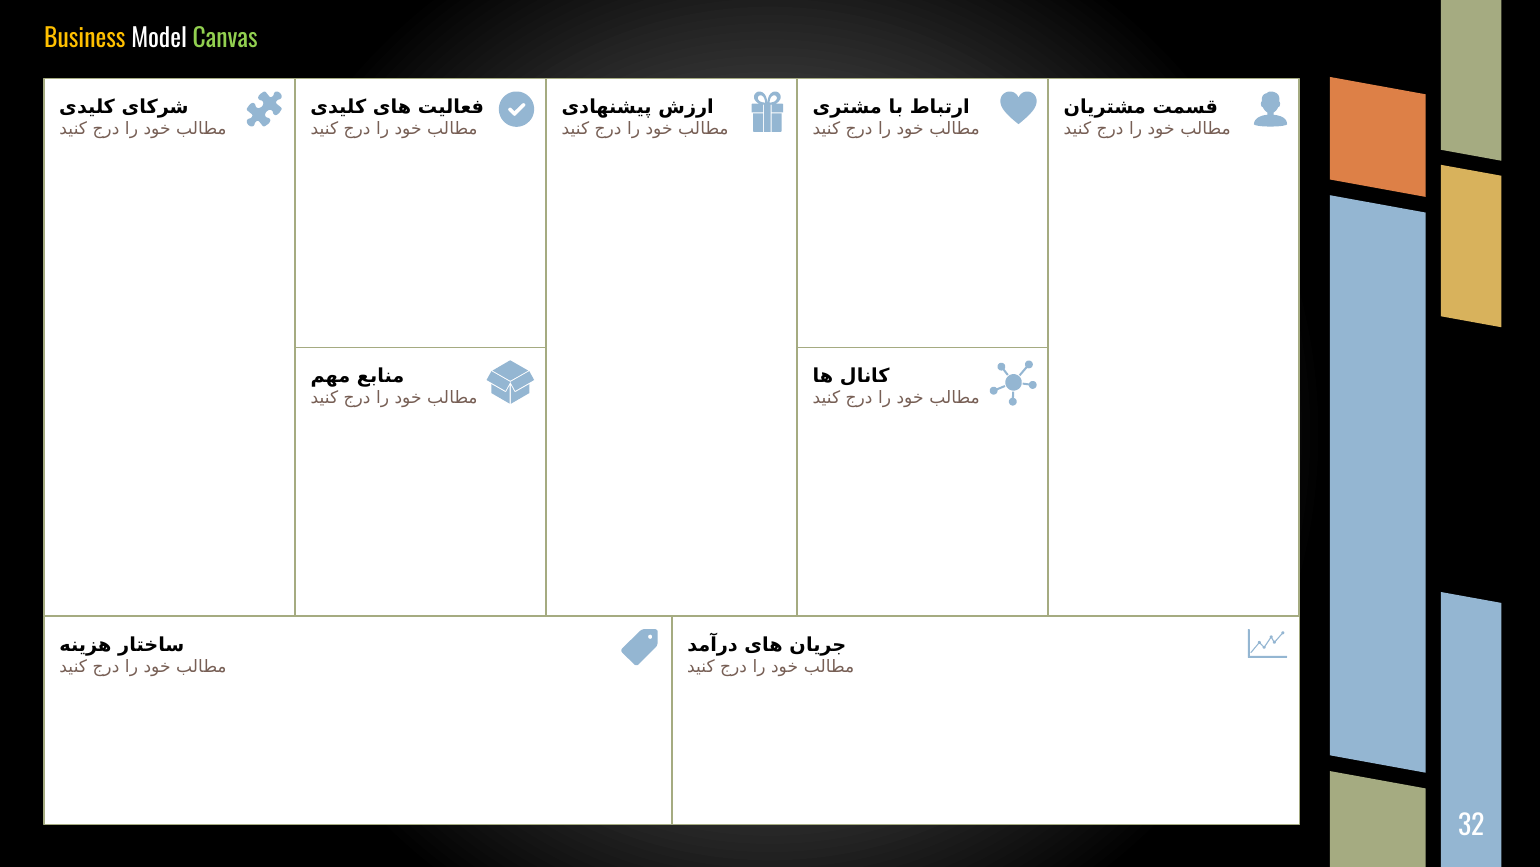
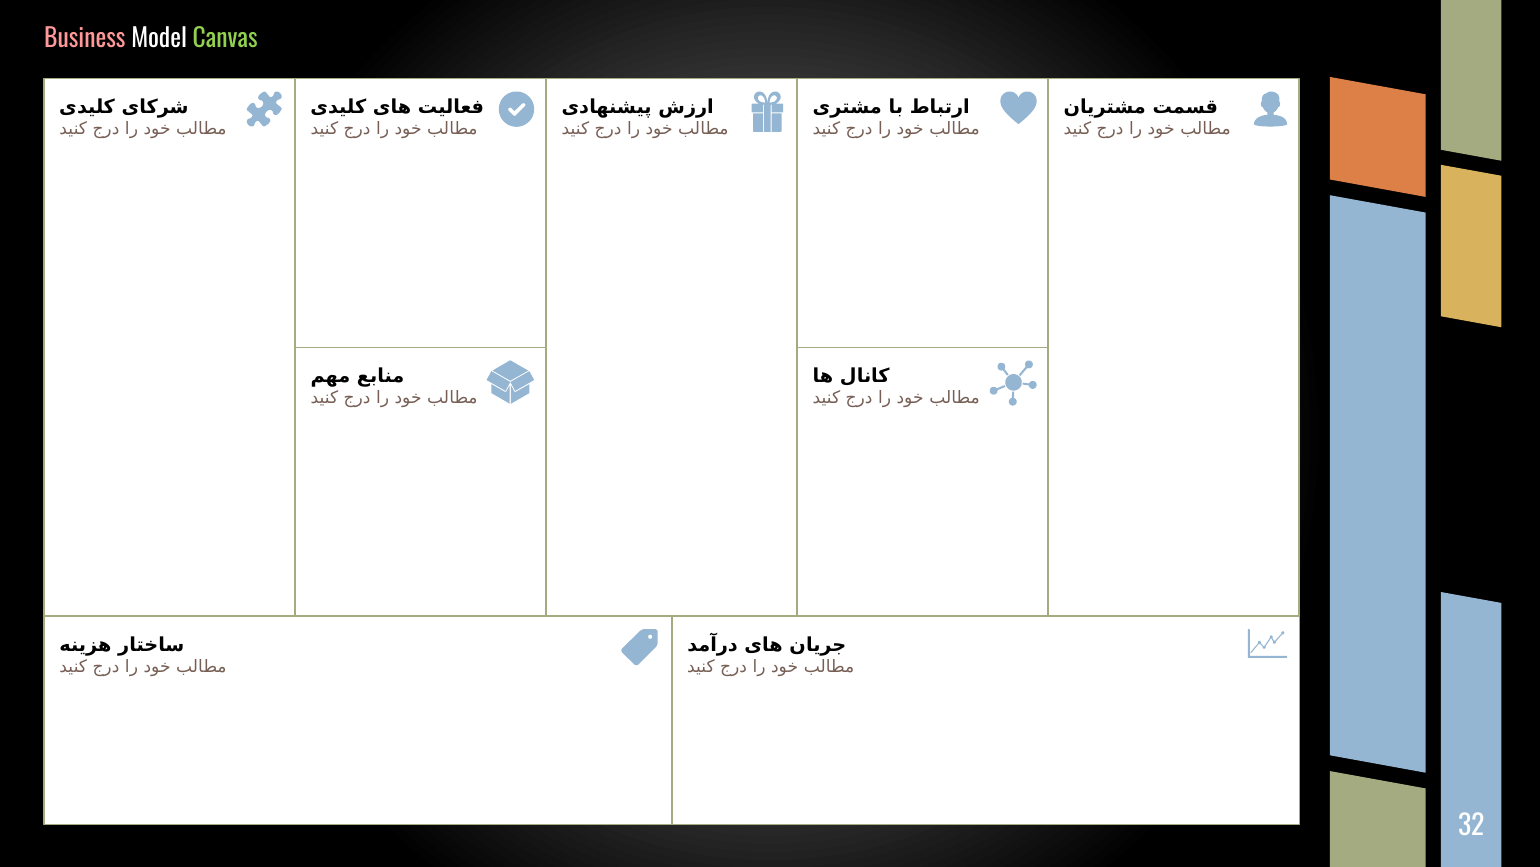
Business colour: yellow -> pink
